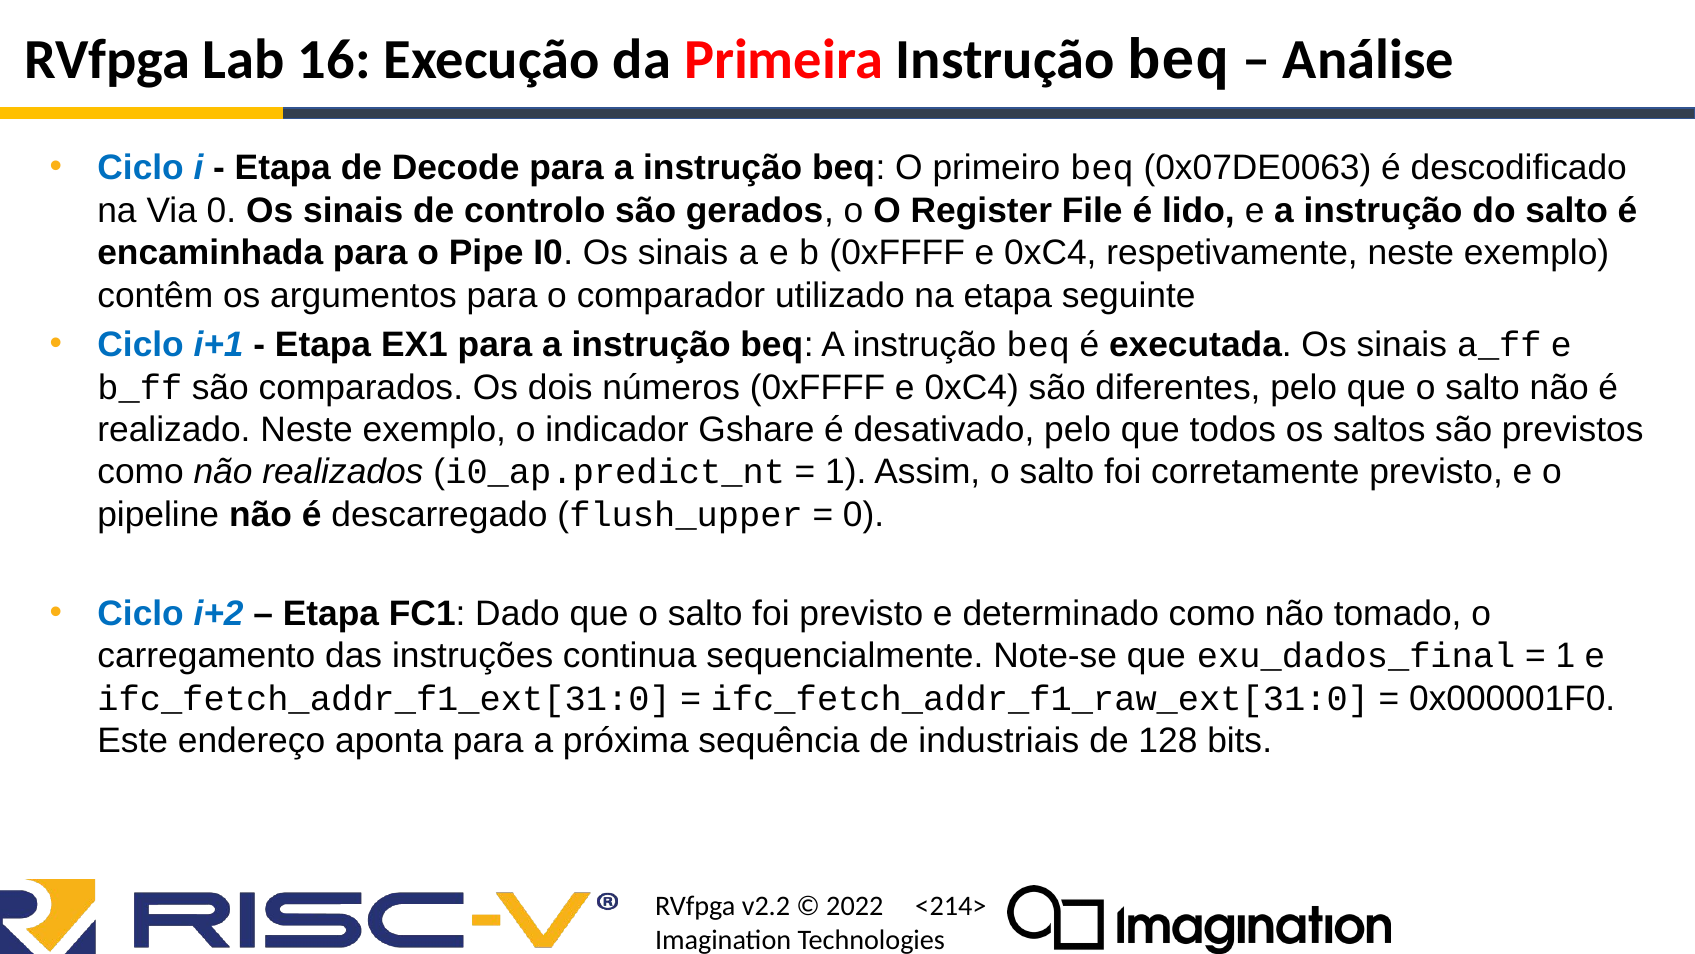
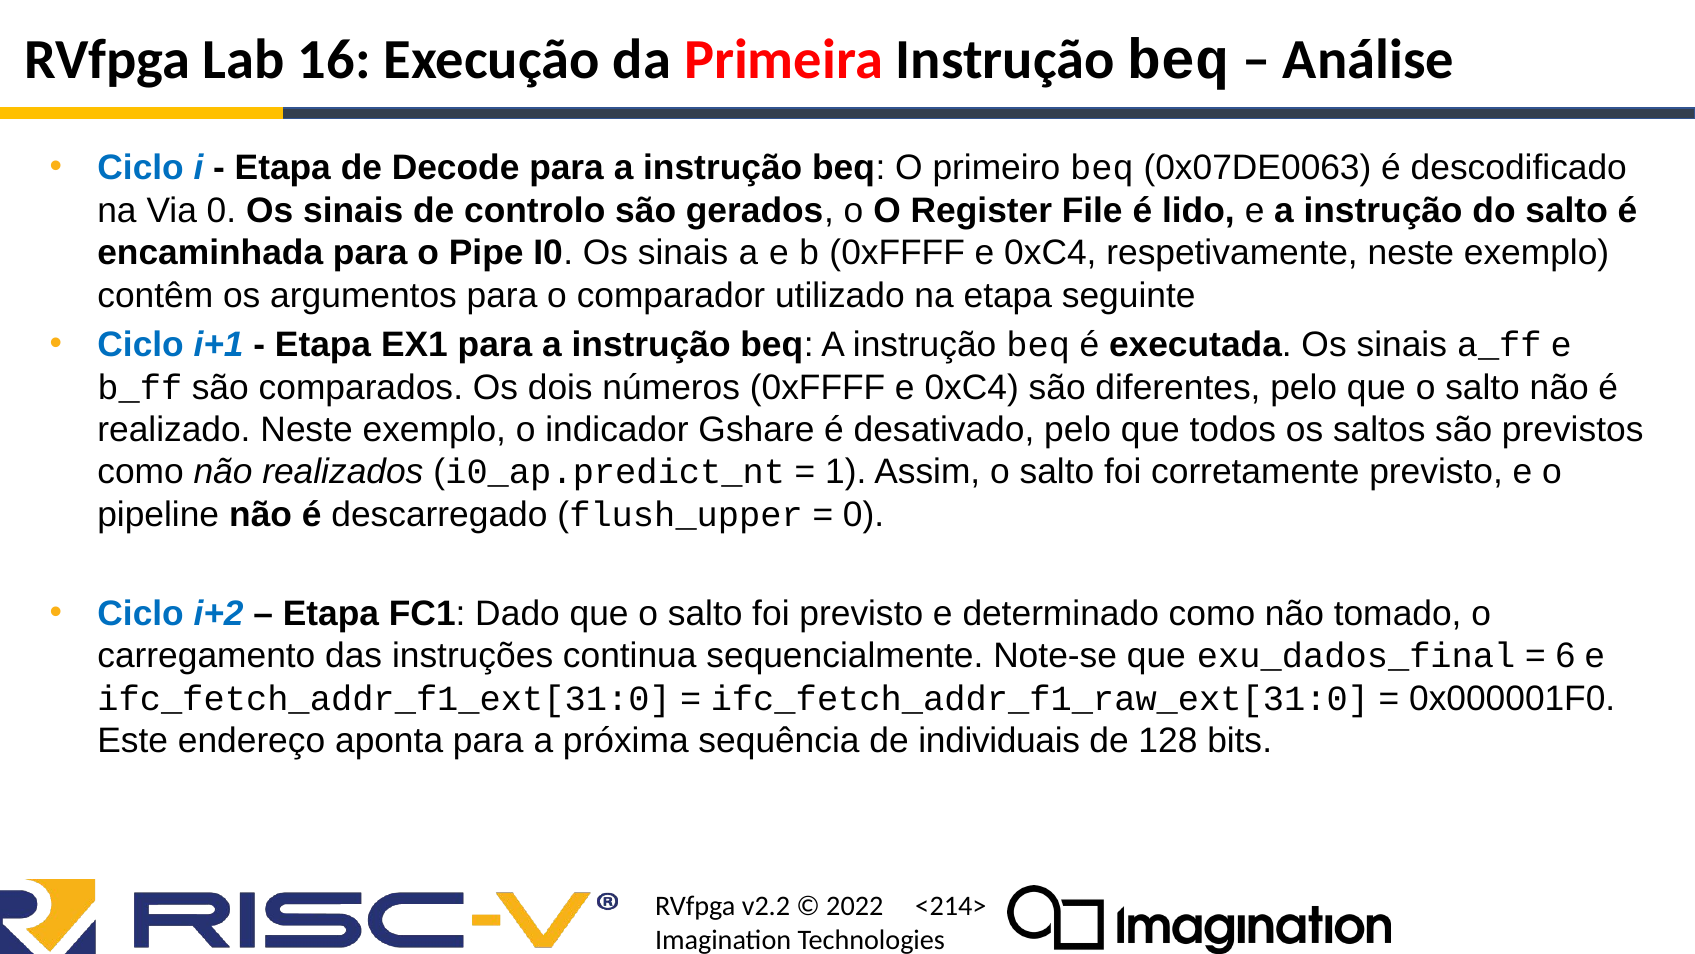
1 at (1565, 656): 1 -> 6
industriais: industriais -> individuais
